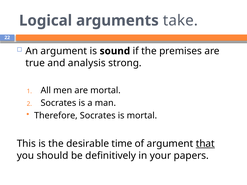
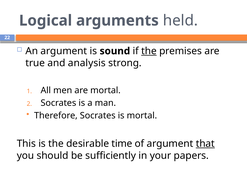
take: take -> held
the at (149, 51) underline: none -> present
definitively: definitively -> sufficiently
